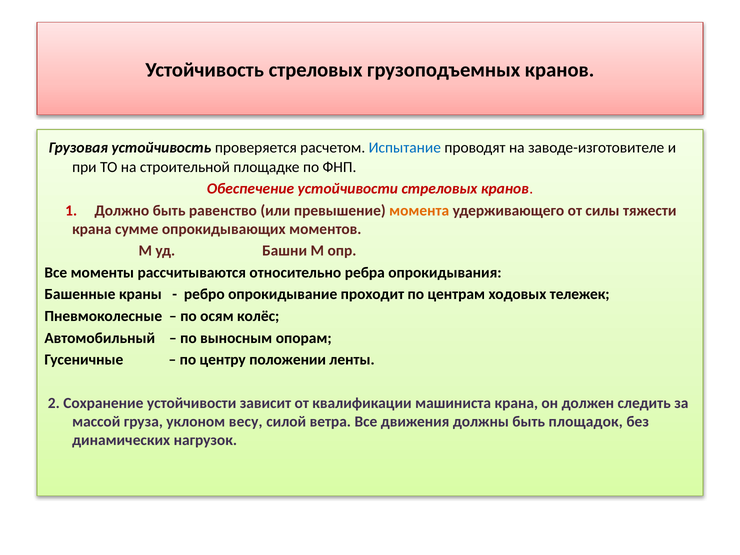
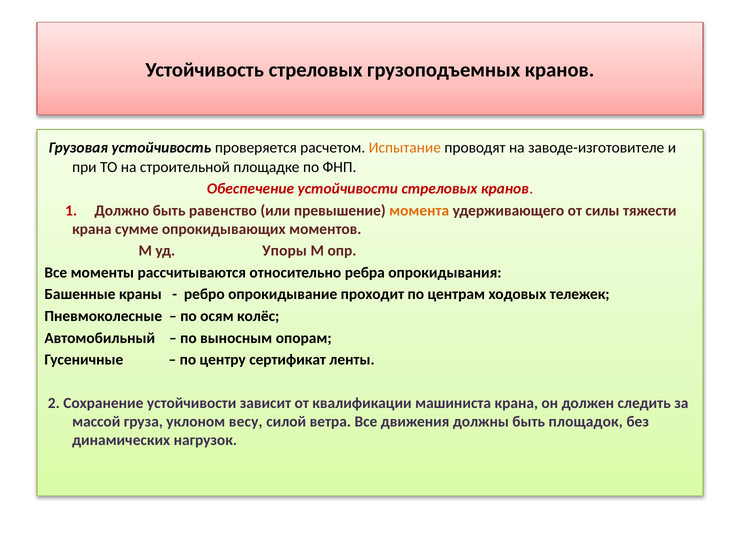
Испытание colour: blue -> orange
Башни: Башни -> Упоры
положении: положении -> сертификат
